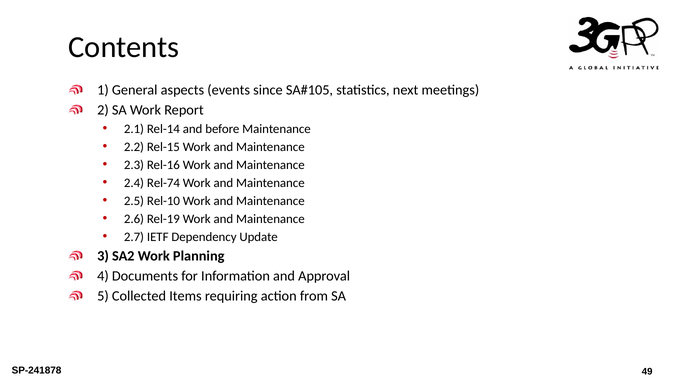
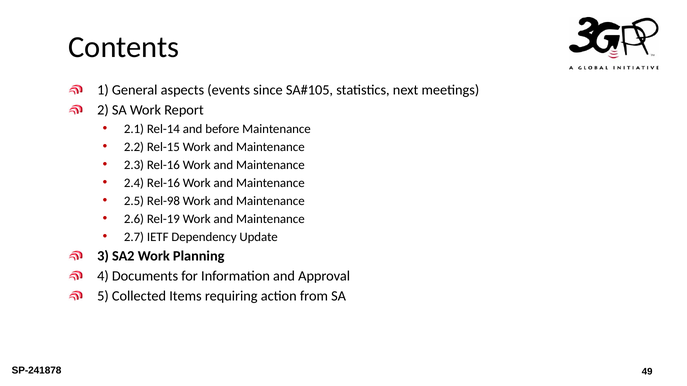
2.4 Rel-74: Rel-74 -> Rel-16
Rel-10: Rel-10 -> Rel-98
